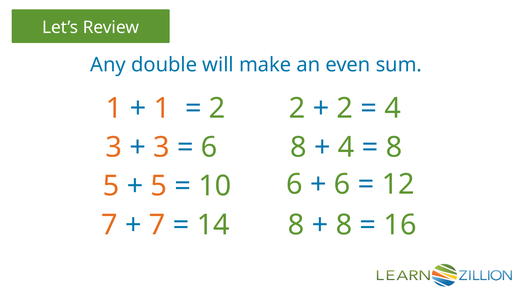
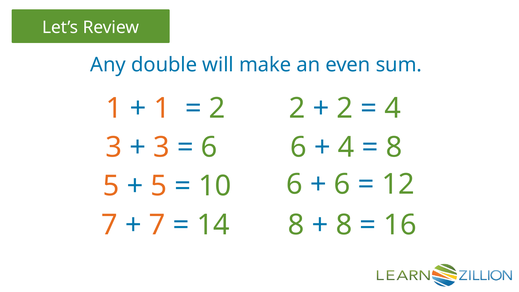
6 8: 8 -> 6
